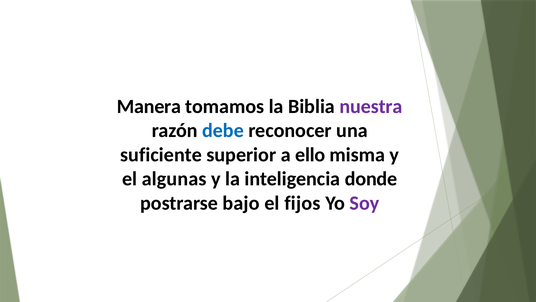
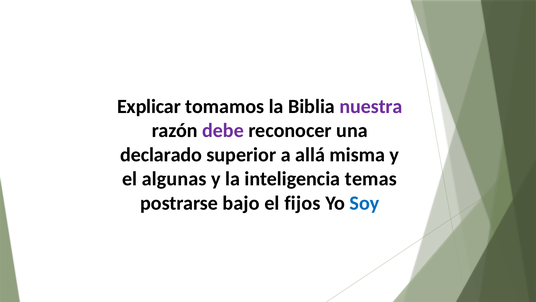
Manera: Manera -> Explicar
debe colour: blue -> purple
suficiente: suficiente -> declarado
ello: ello -> allá
donde: donde -> temas
Soy colour: purple -> blue
